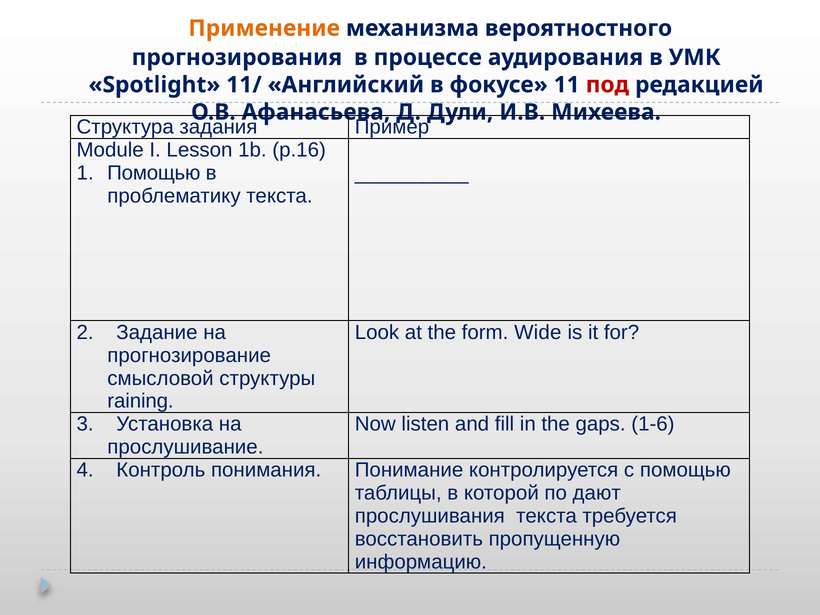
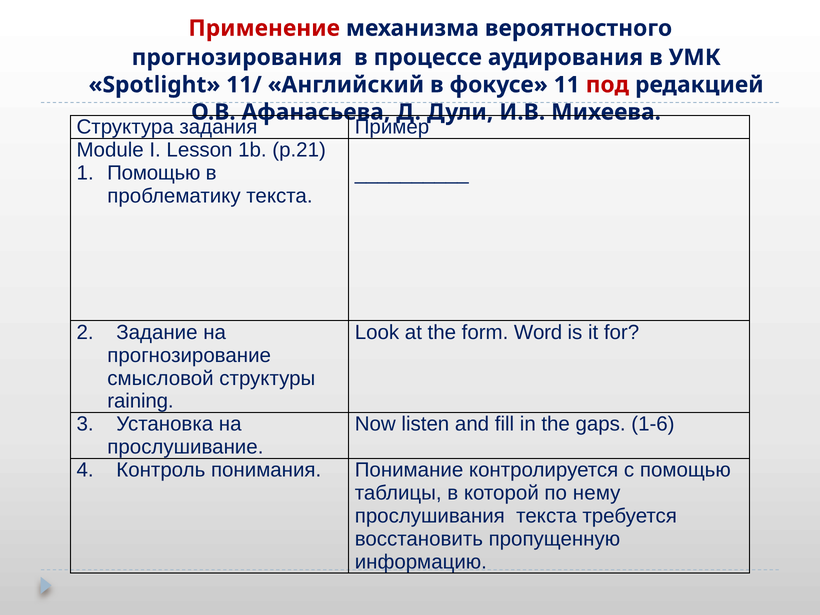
Применение colour: orange -> red
p.16: p.16 -> p.21
Wide: Wide -> Word
дают: дают -> нему
